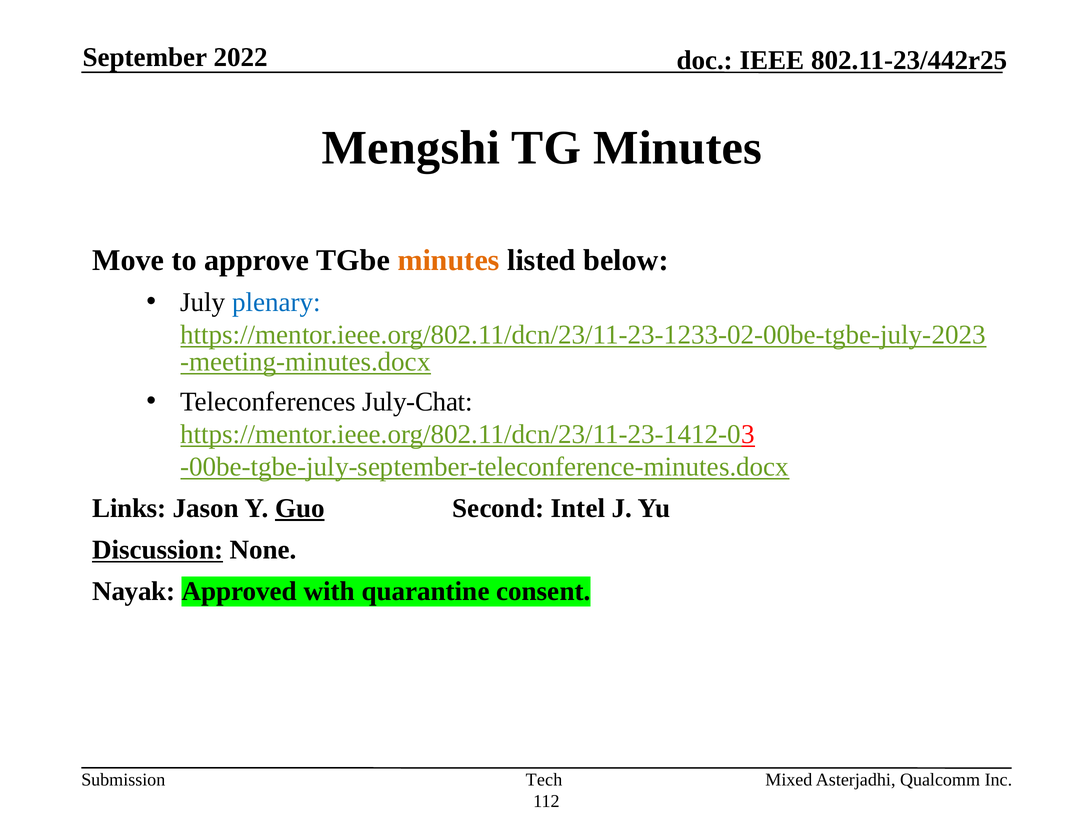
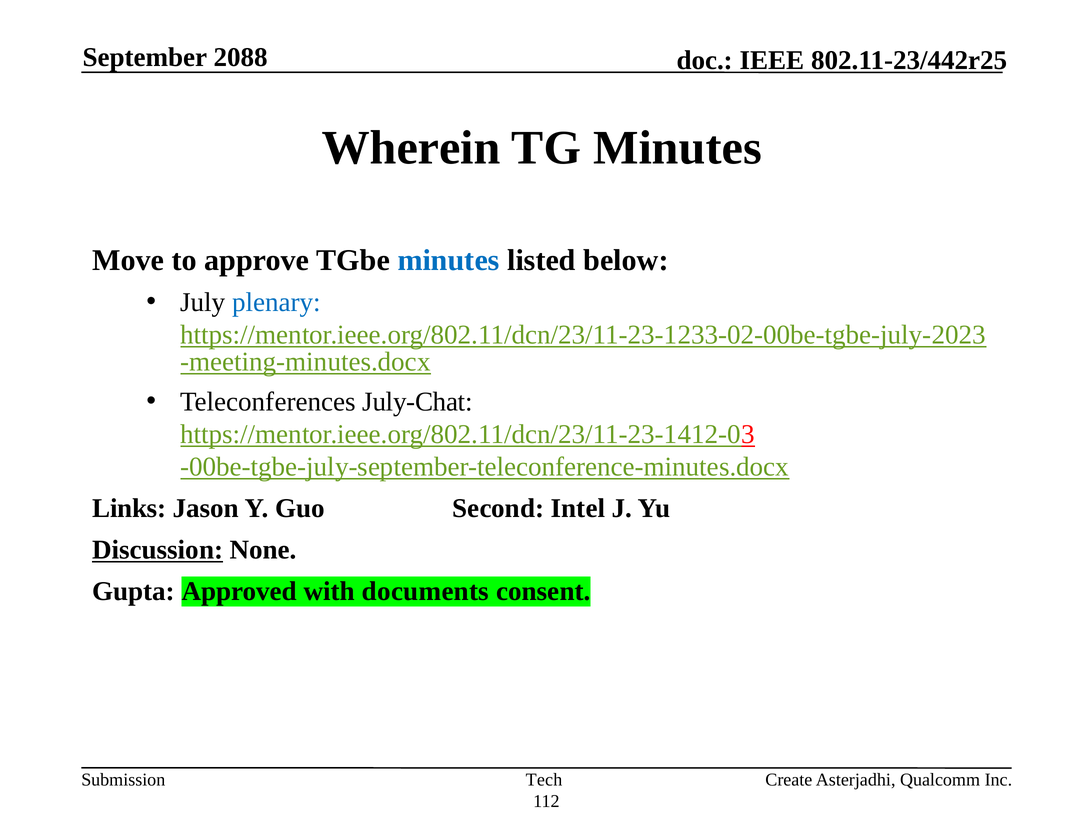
2022: 2022 -> 2088
Mengshi: Mengshi -> Wherein
minutes at (449, 261) colour: orange -> blue
Guo underline: present -> none
Nayak: Nayak -> Gupta
quarantine: quarantine -> documents
Mixed: Mixed -> Create
